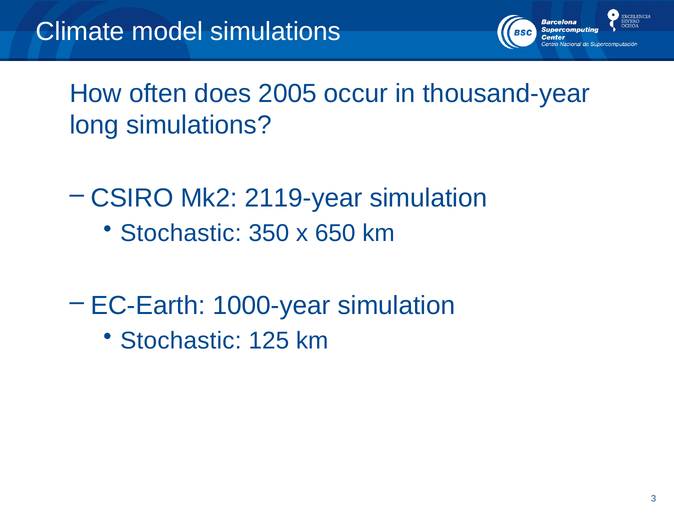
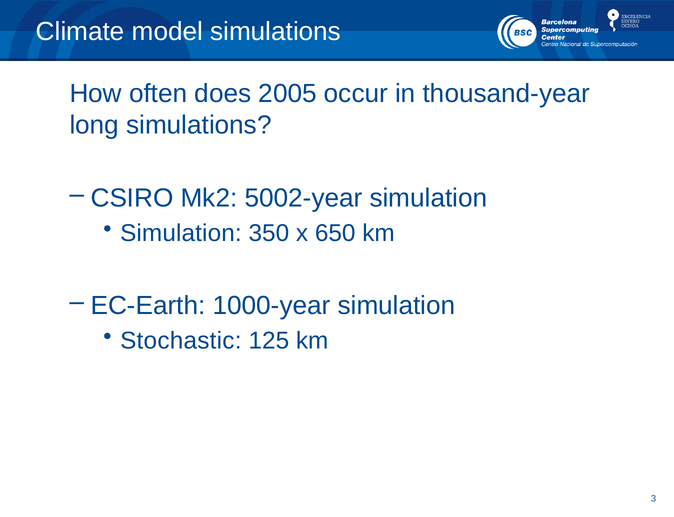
2119-year: 2119-year -> 5002-year
Stochastic at (181, 234): Stochastic -> Simulation
